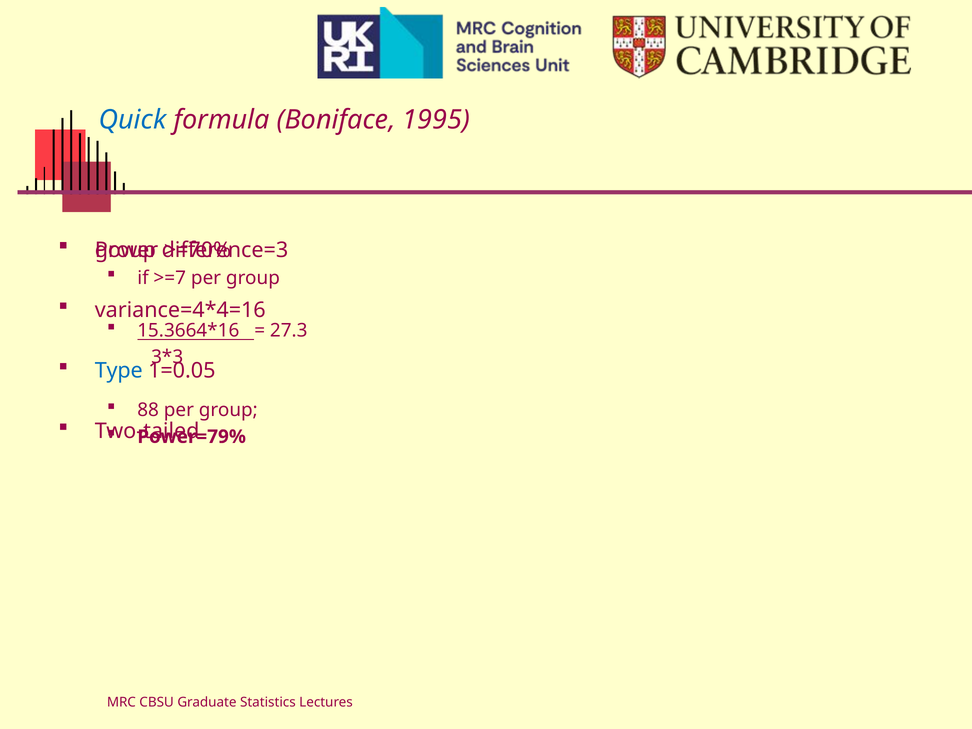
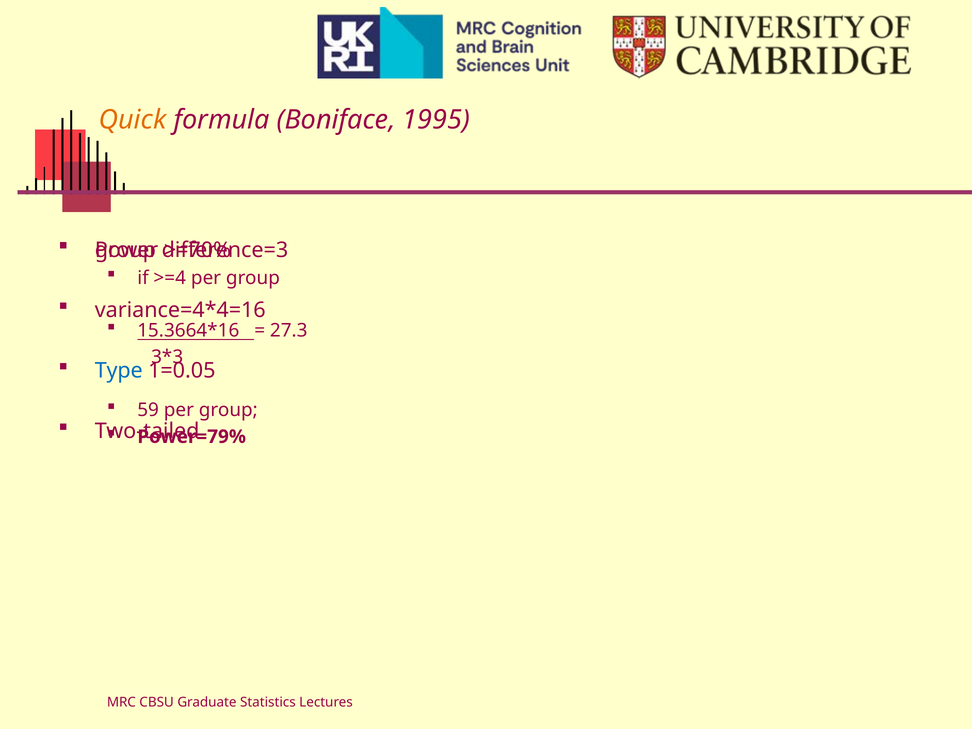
Quick colour: blue -> orange
>=7: >=7 -> >=4
88: 88 -> 59
